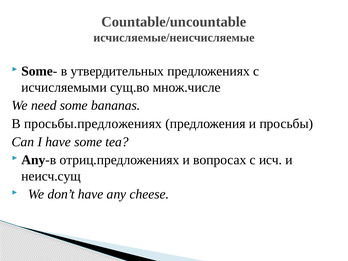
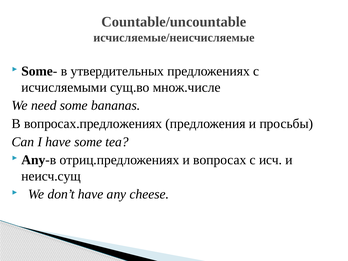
просьбы.предложениях: просьбы.предложениях -> вопросах.предложениях
